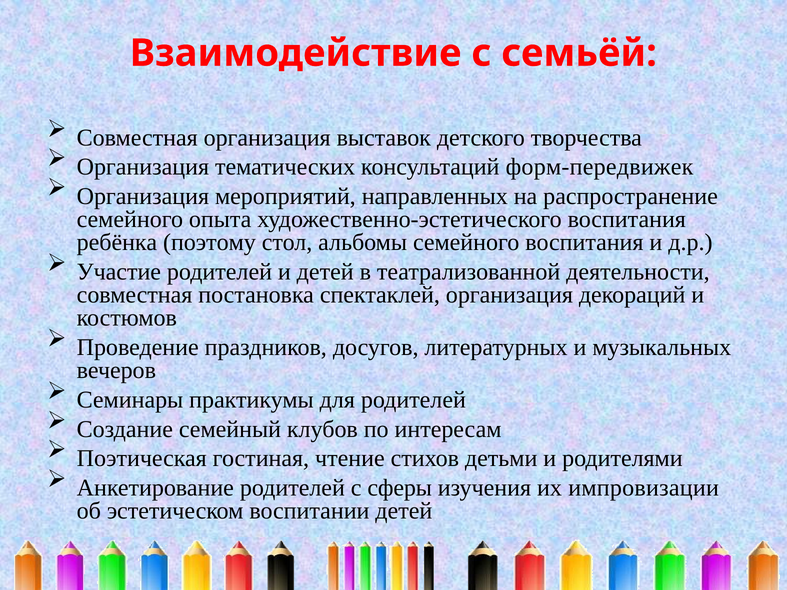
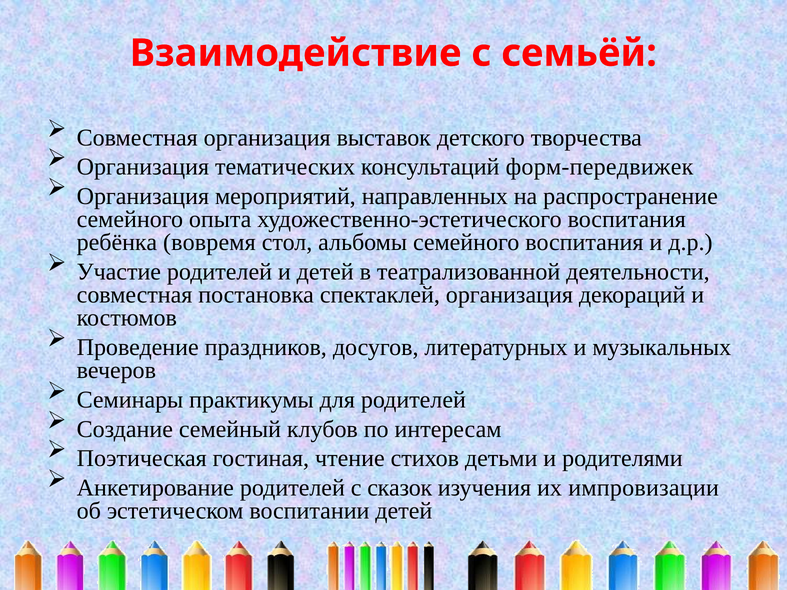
поэтому: поэтому -> вовремя
сферы: сферы -> сказок
